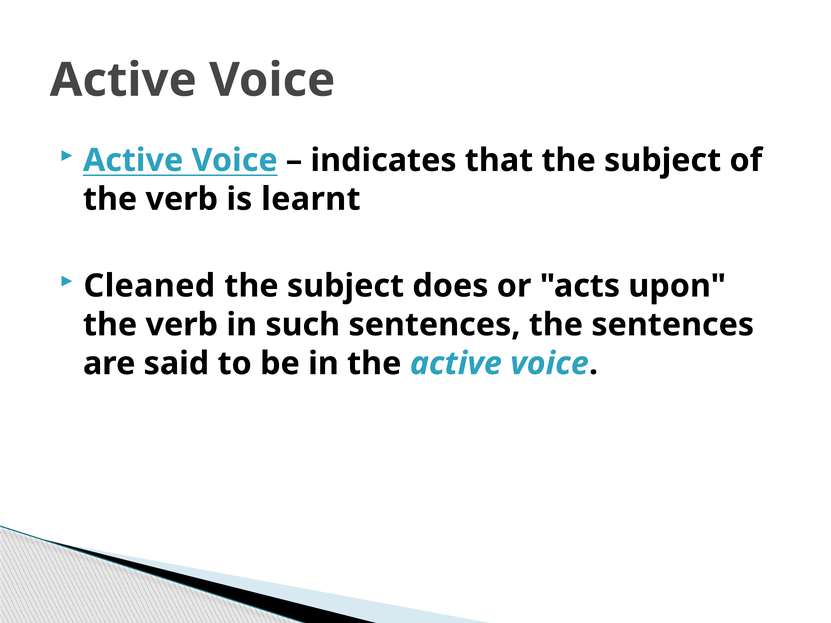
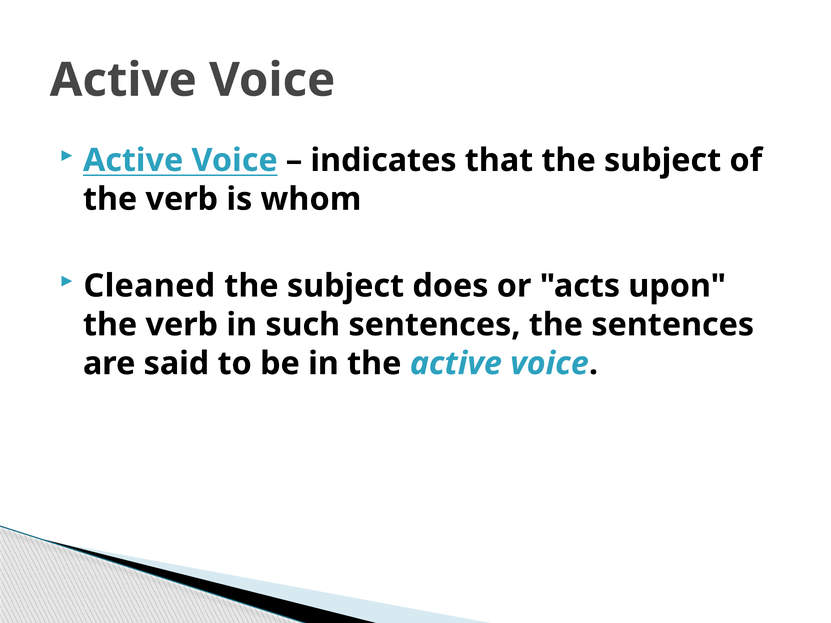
learnt: learnt -> whom
